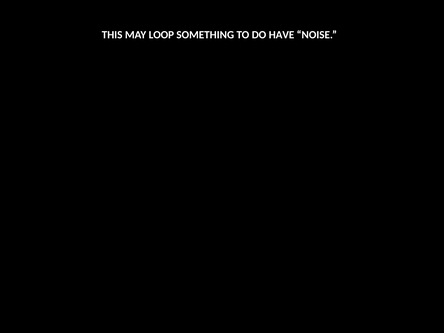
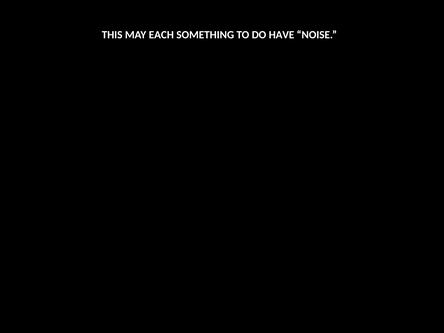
LOOP: LOOP -> EACH
